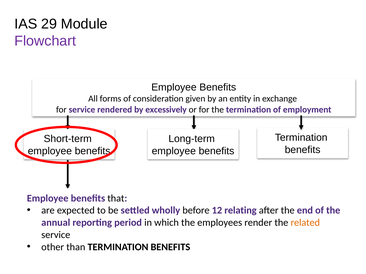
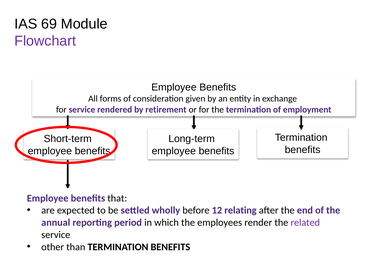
29: 29 -> 69
excessively: excessively -> retirement
related colour: orange -> purple
